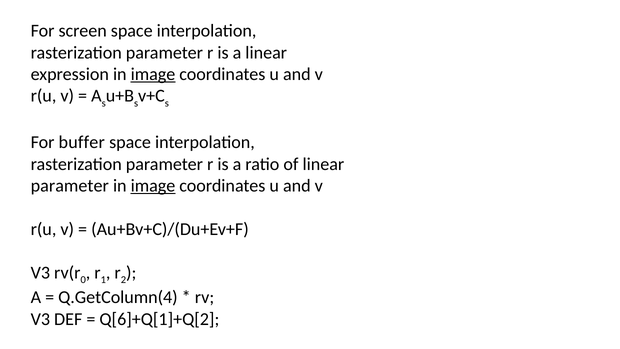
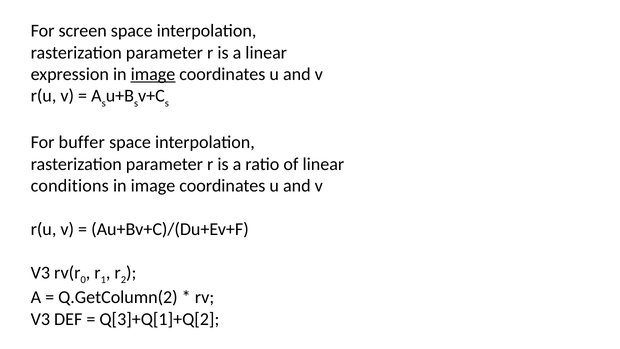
parameter at (70, 186): parameter -> conditions
image at (153, 186) underline: present -> none
Q.GetColumn(4: Q.GetColumn(4 -> Q.GetColumn(2
Q[6]+Q[1]+Q[2: Q[6]+Q[1]+Q[2 -> Q[3]+Q[1]+Q[2
